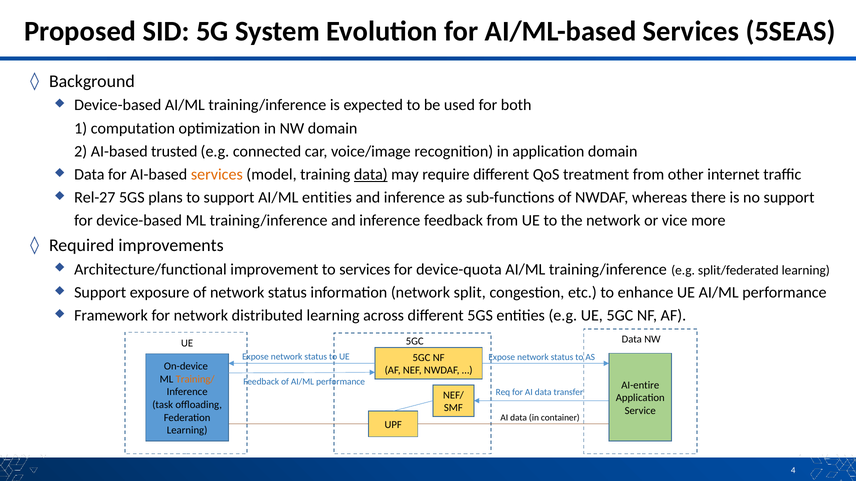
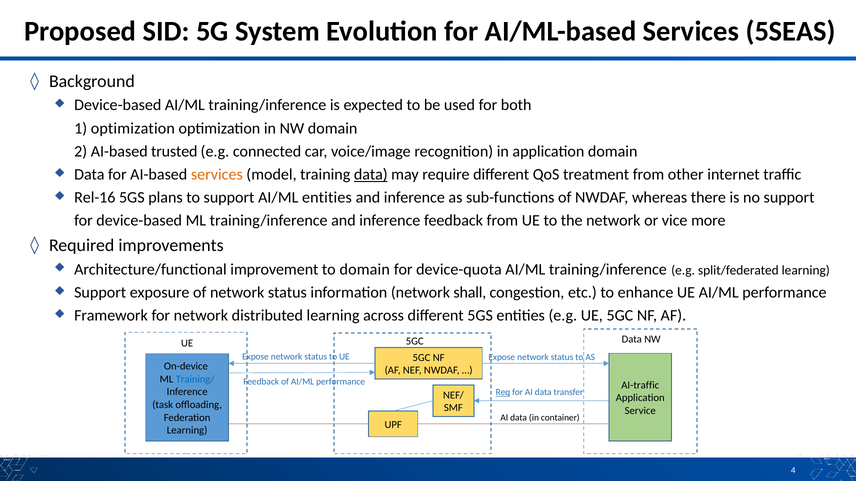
1 computation: computation -> optimization
Rel-27: Rel-27 -> Rel-16
to services: services -> domain
split: split -> shall
Training/ colour: orange -> blue
AI-entire: AI-entire -> AI-traffic
Req underline: none -> present
